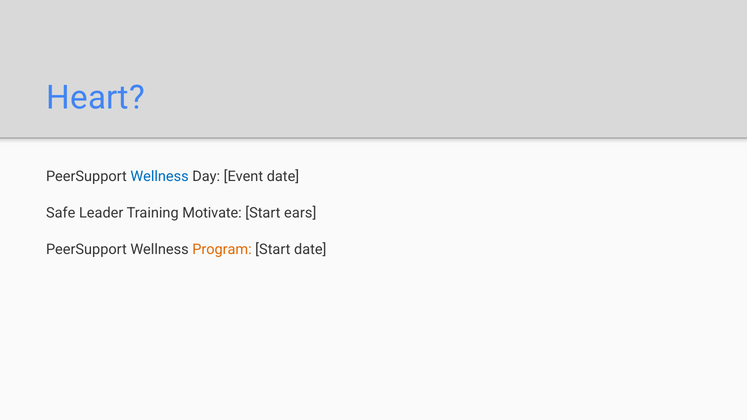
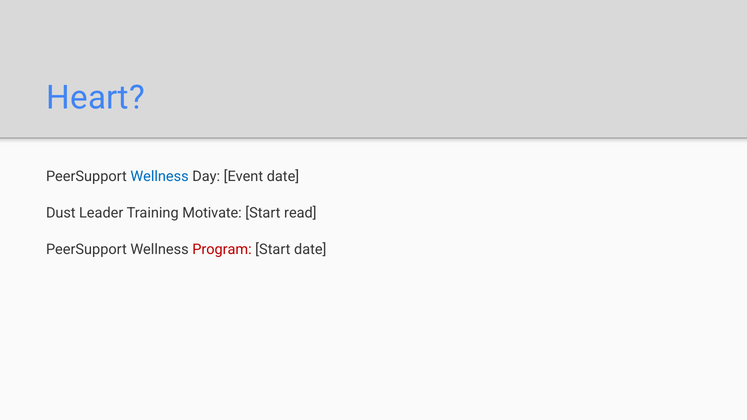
Safe: Safe -> Dust
ears: ears -> read
Program colour: orange -> red
